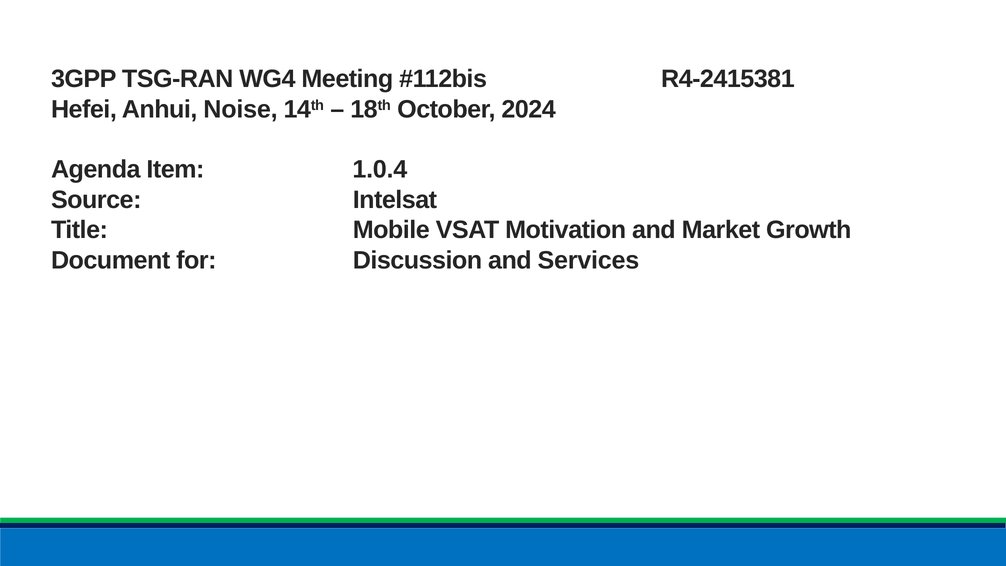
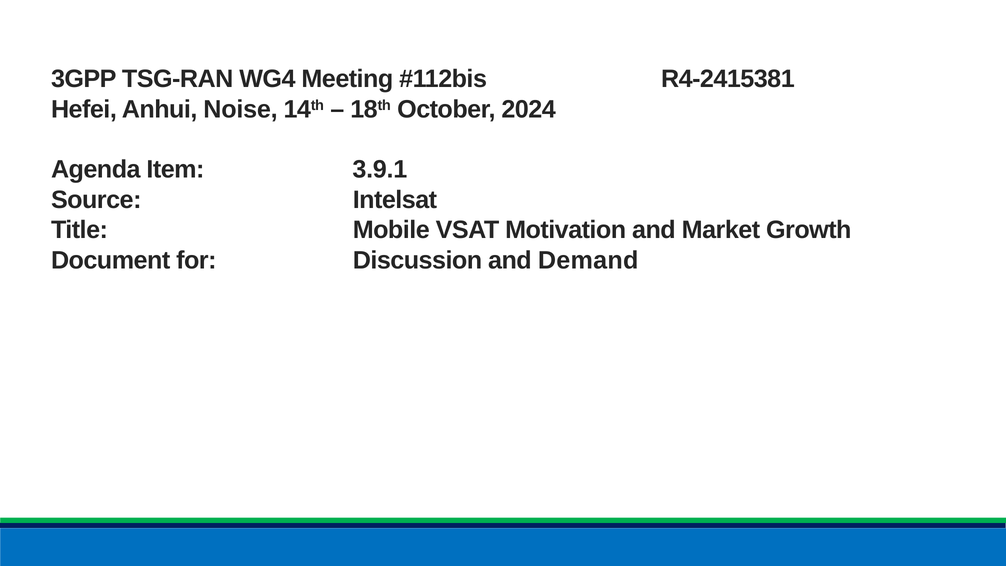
1.0.4: 1.0.4 -> 3.9.1
Services: Services -> Demand
